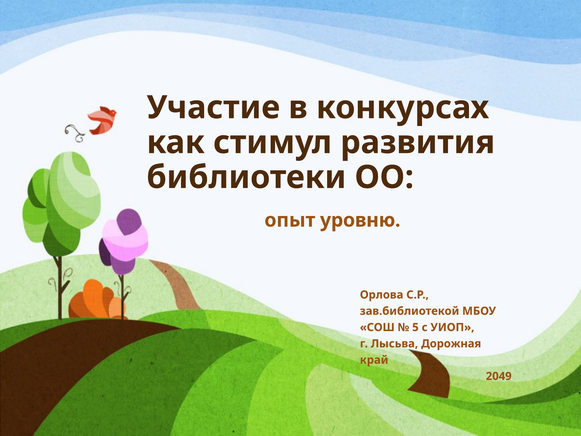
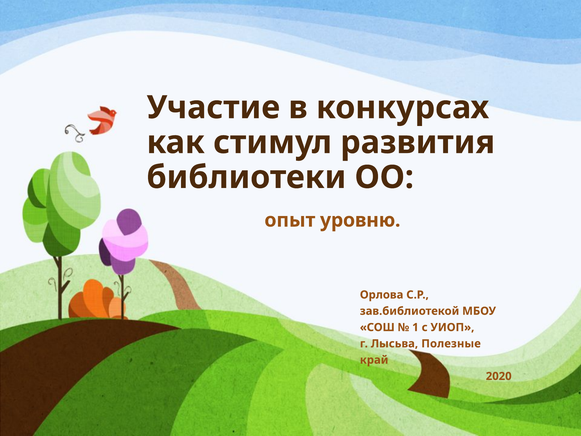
5: 5 -> 1
Дорожная: Дорожная -> Полезные
2049: 2049 -> 2020
